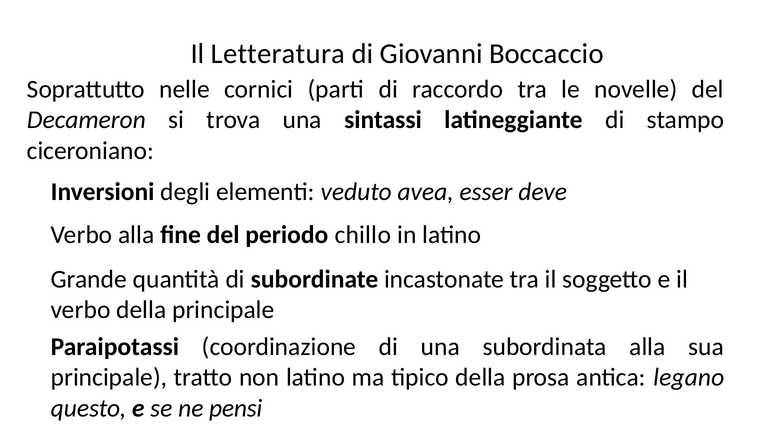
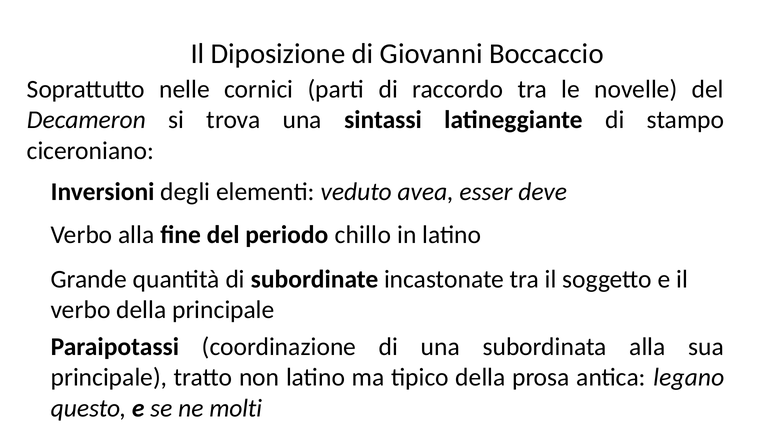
Letteratura: Letteratura -> Diposizione
pensi: pensi -> molti
